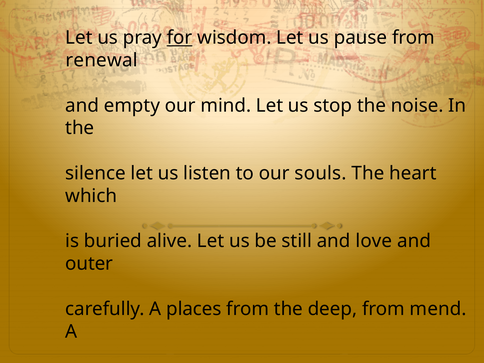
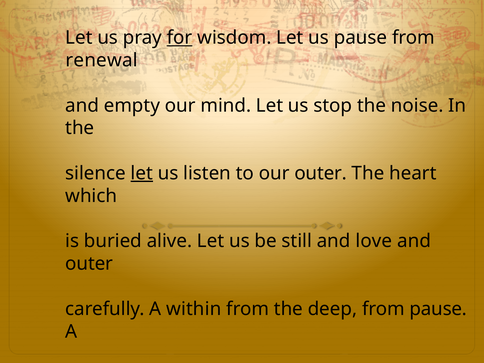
let at (142, 173) underline: none -> present
our souls: souls -> outer
A places: places -> within
from mend: mend -> pause
